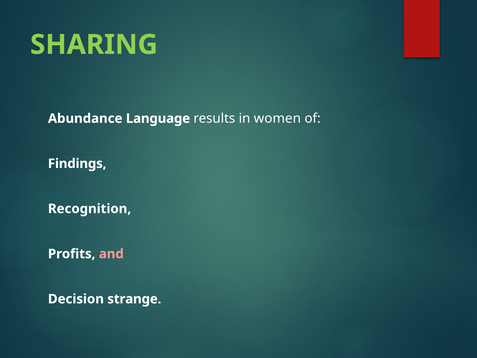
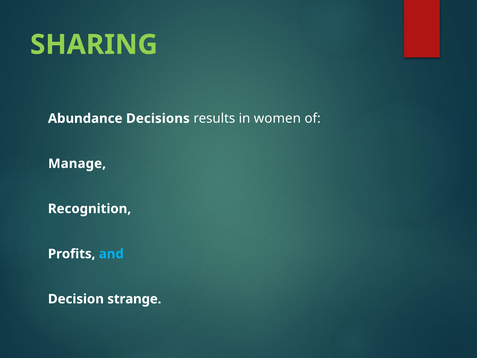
Language: Language -> Decisions
Findings: Findings -> Manage
and colour: pink -> light blue
